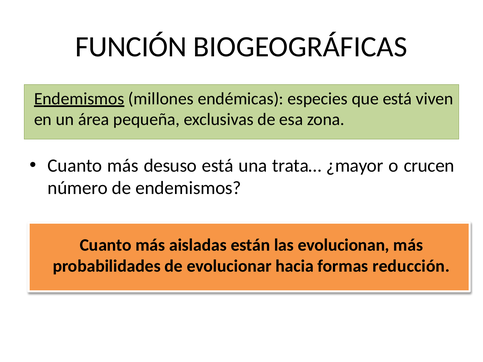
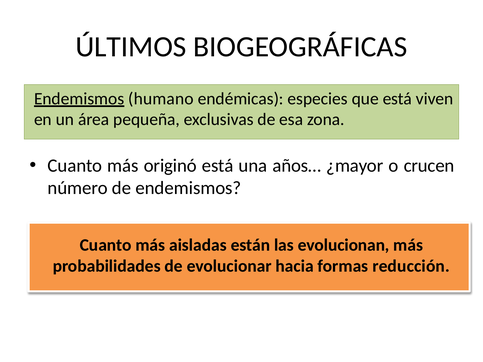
FUNCIÓN: FUNCIÓN -> ÚLTIMOS
millones: millones -> humano
desuso: desuso -> originó
trata…: trata… -> años…
